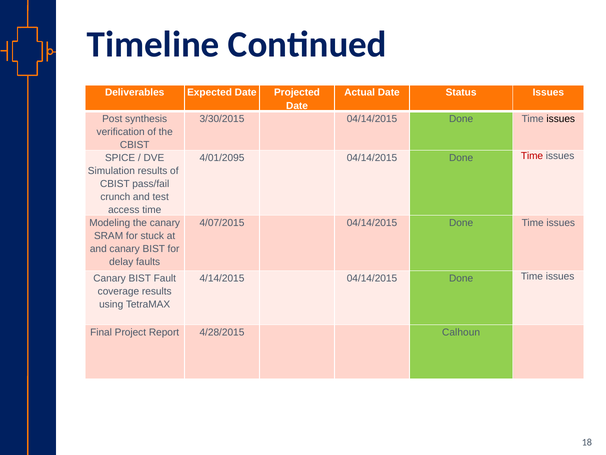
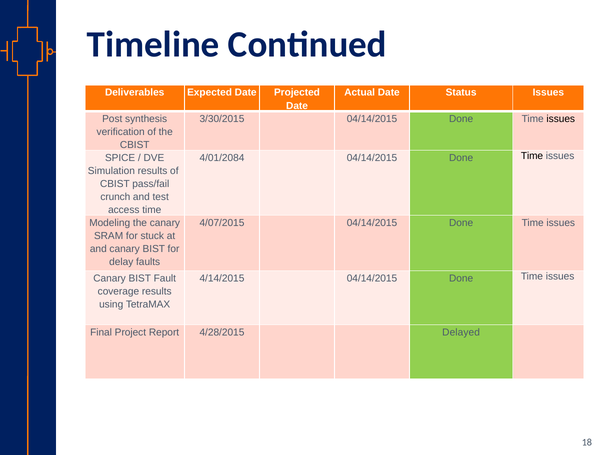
4/01/2095: 4/01/2095 -> 4/01/2084
Time at (532, 156) colour: red -> black
Calhoun: Calhoun -> Delayed
